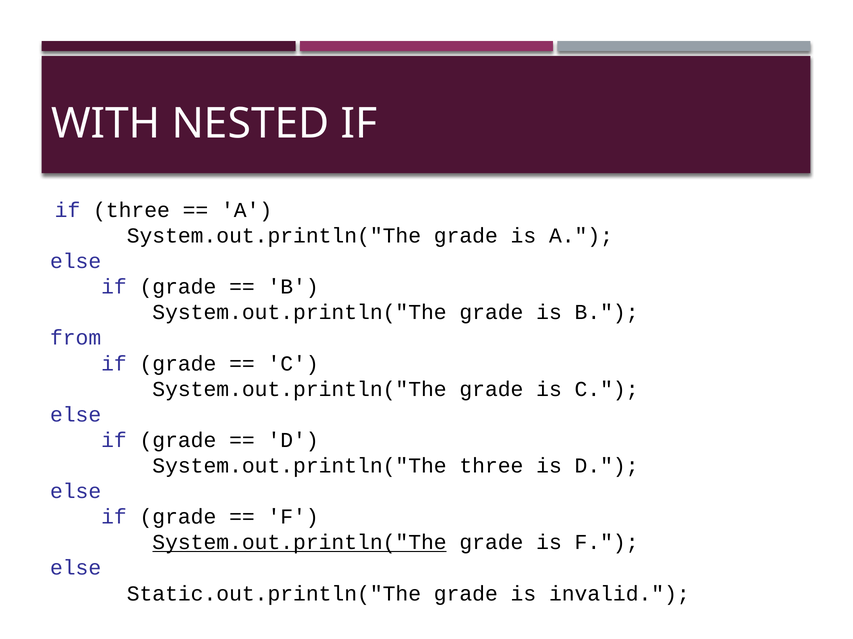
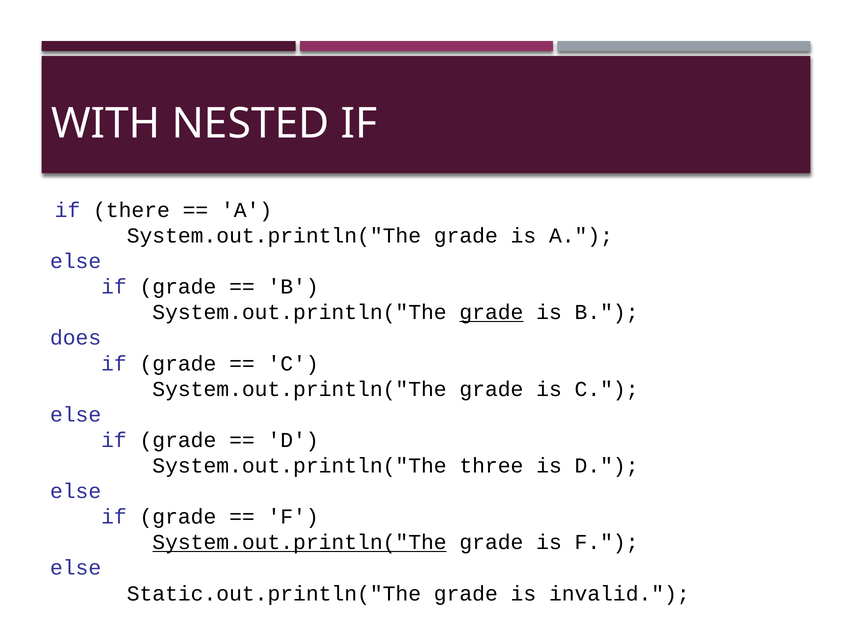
if three: three -> there
grade at (491, 313) underline: none -> present
from: from -> does
